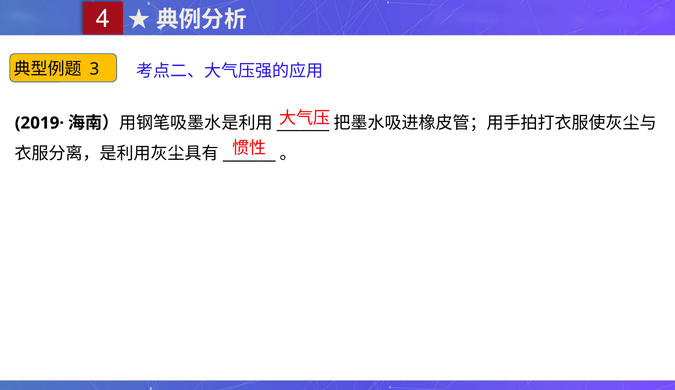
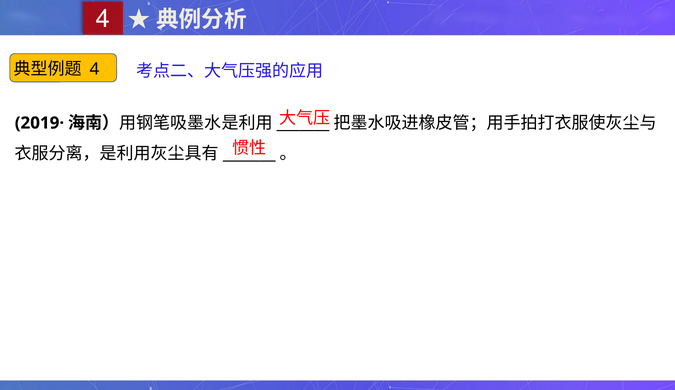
3 at (94, 69): 3 -> 4
